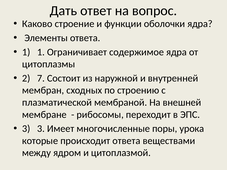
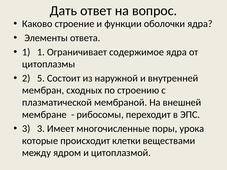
7: 7 -> 5
происходит ответа: ответа -> клетки
